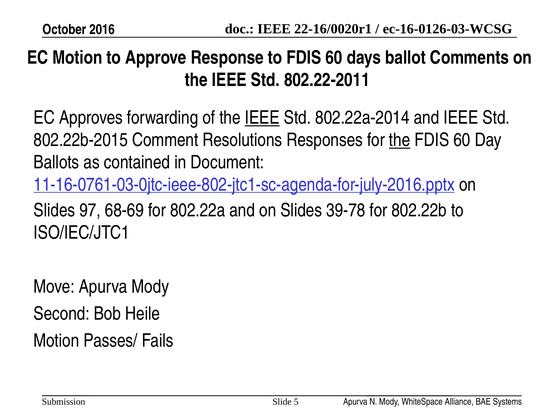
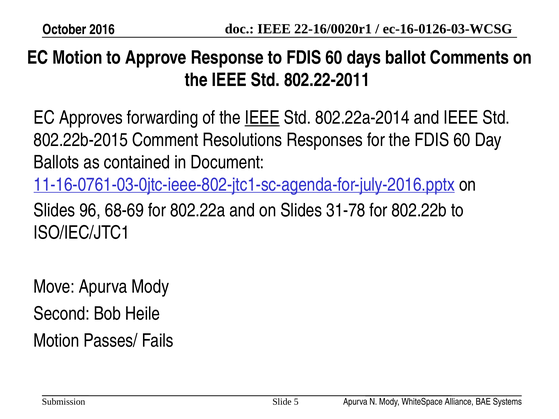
the at (400, 140) underline: present -> none
97: 97 -> 96
39-78: 39-78 -> 31-78
